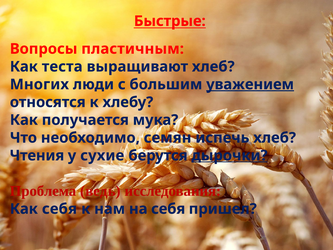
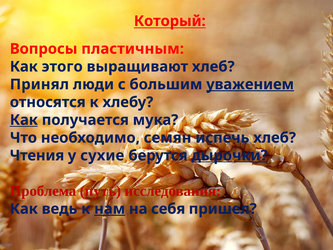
Быстрые: Быстрые -> Который
теста: теста -> этого
Многих: Многих -> Принял
Как at (24, 120) underline: none -> present
ведь: ведь -> путь
Как себя: себя -> ведь
нам underline: none -> present
